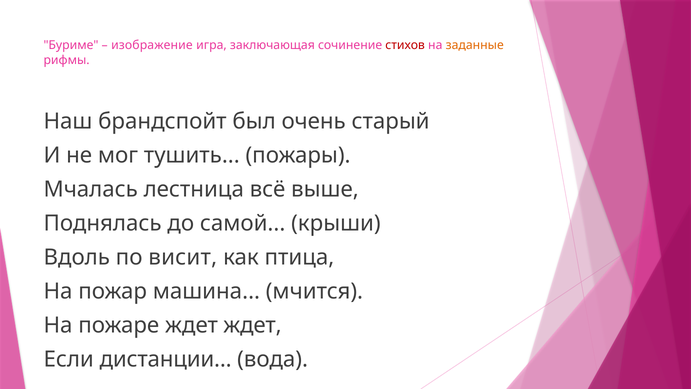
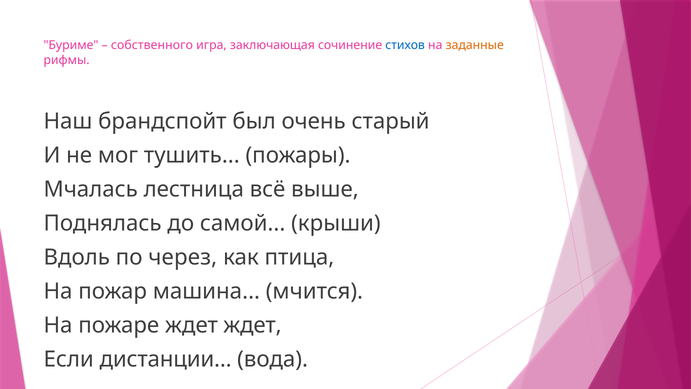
изображение: изображение -> собственного
стихов colour: red -> blue
висит: висит -> через
